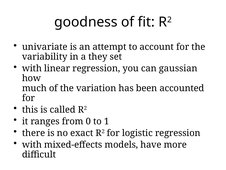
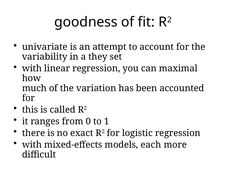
gaussian: gaussian -> maximal
have: have -> each
